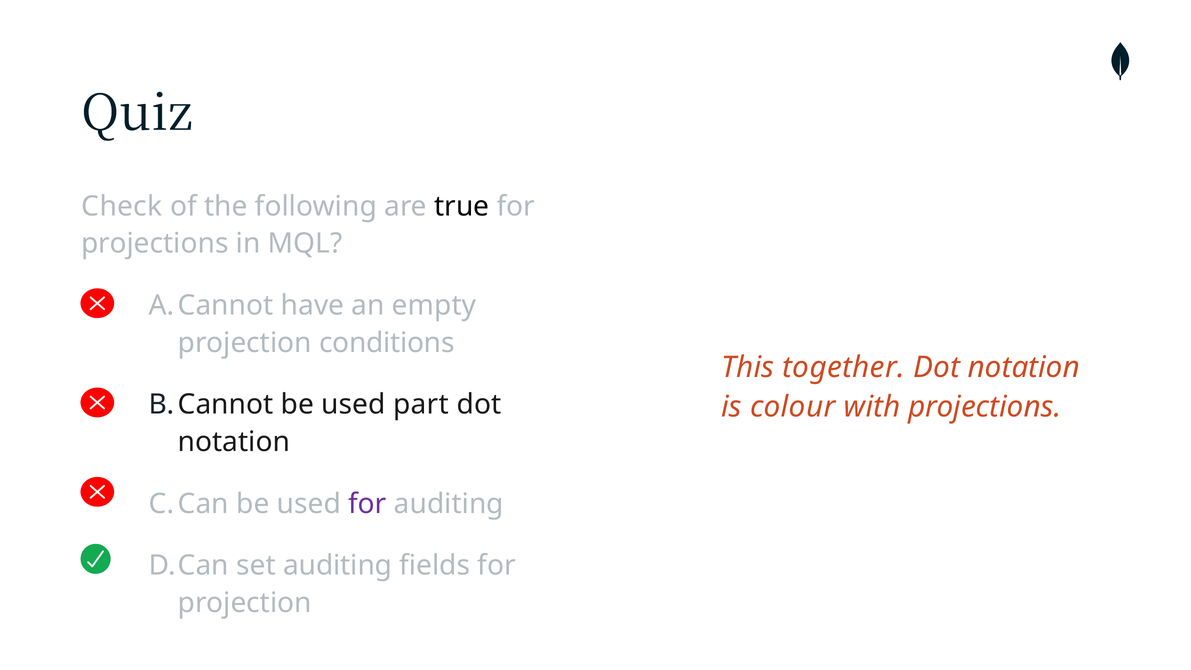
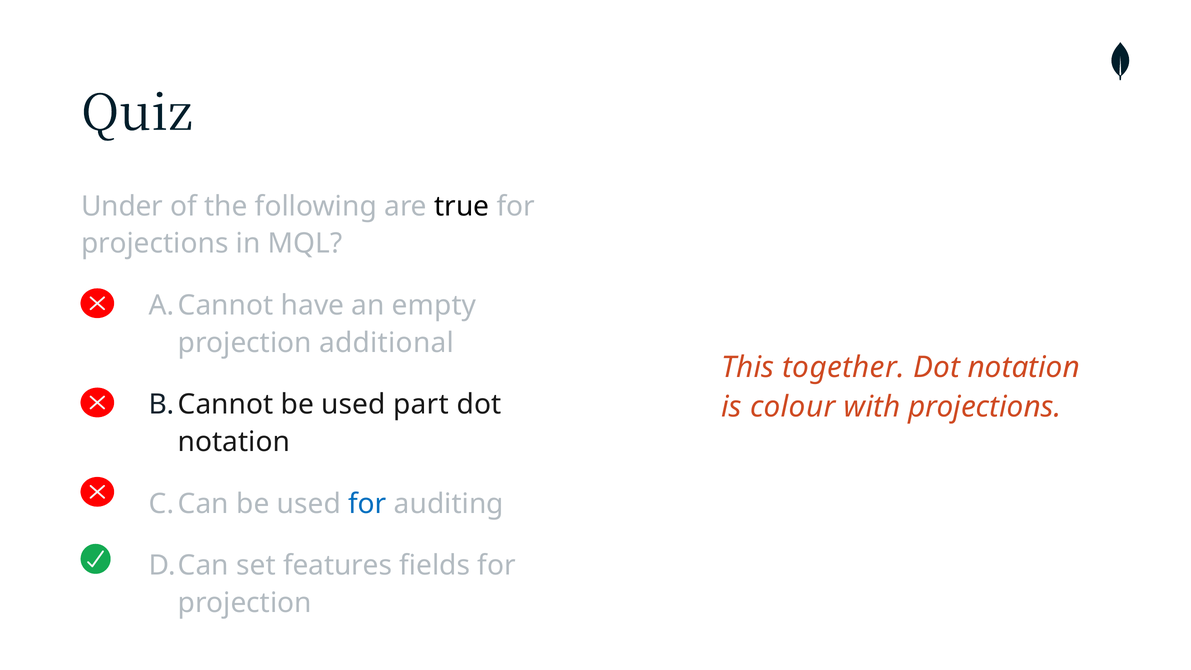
Check: Check -> Under
conditions: conditions -> additional
for at (367, 504) colour: purple -> blue
set auditing: auditing -> features
